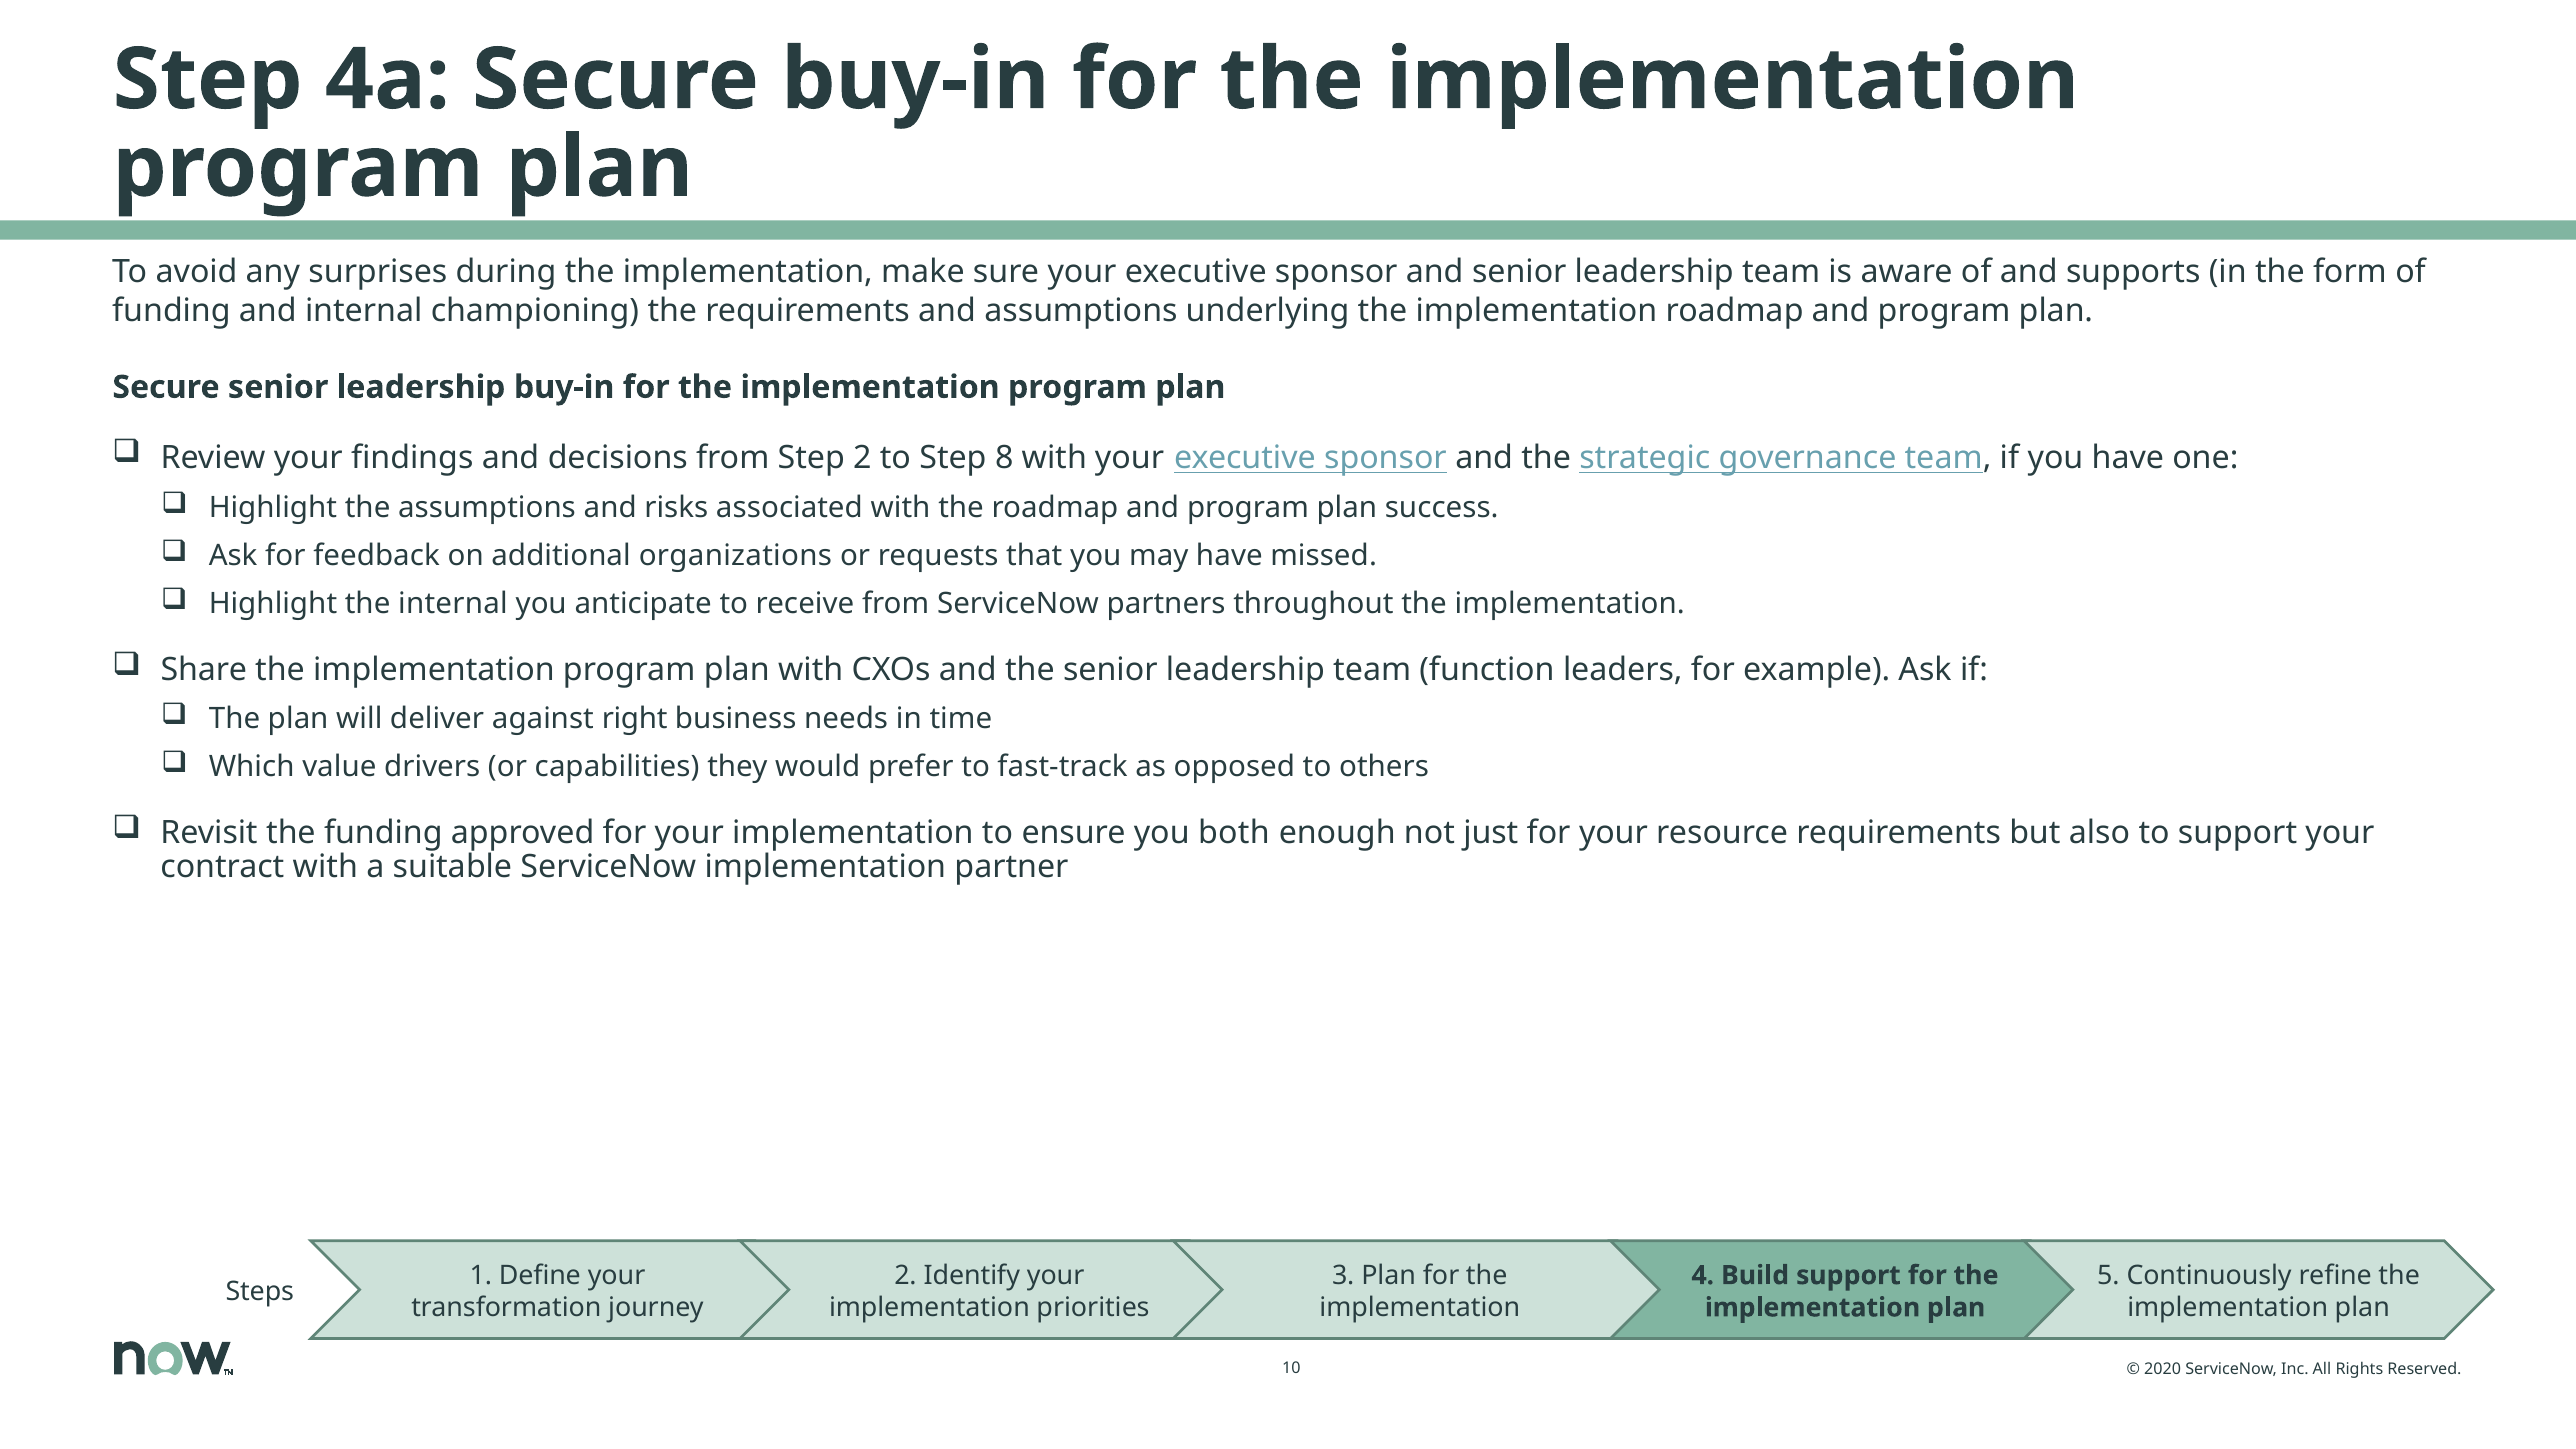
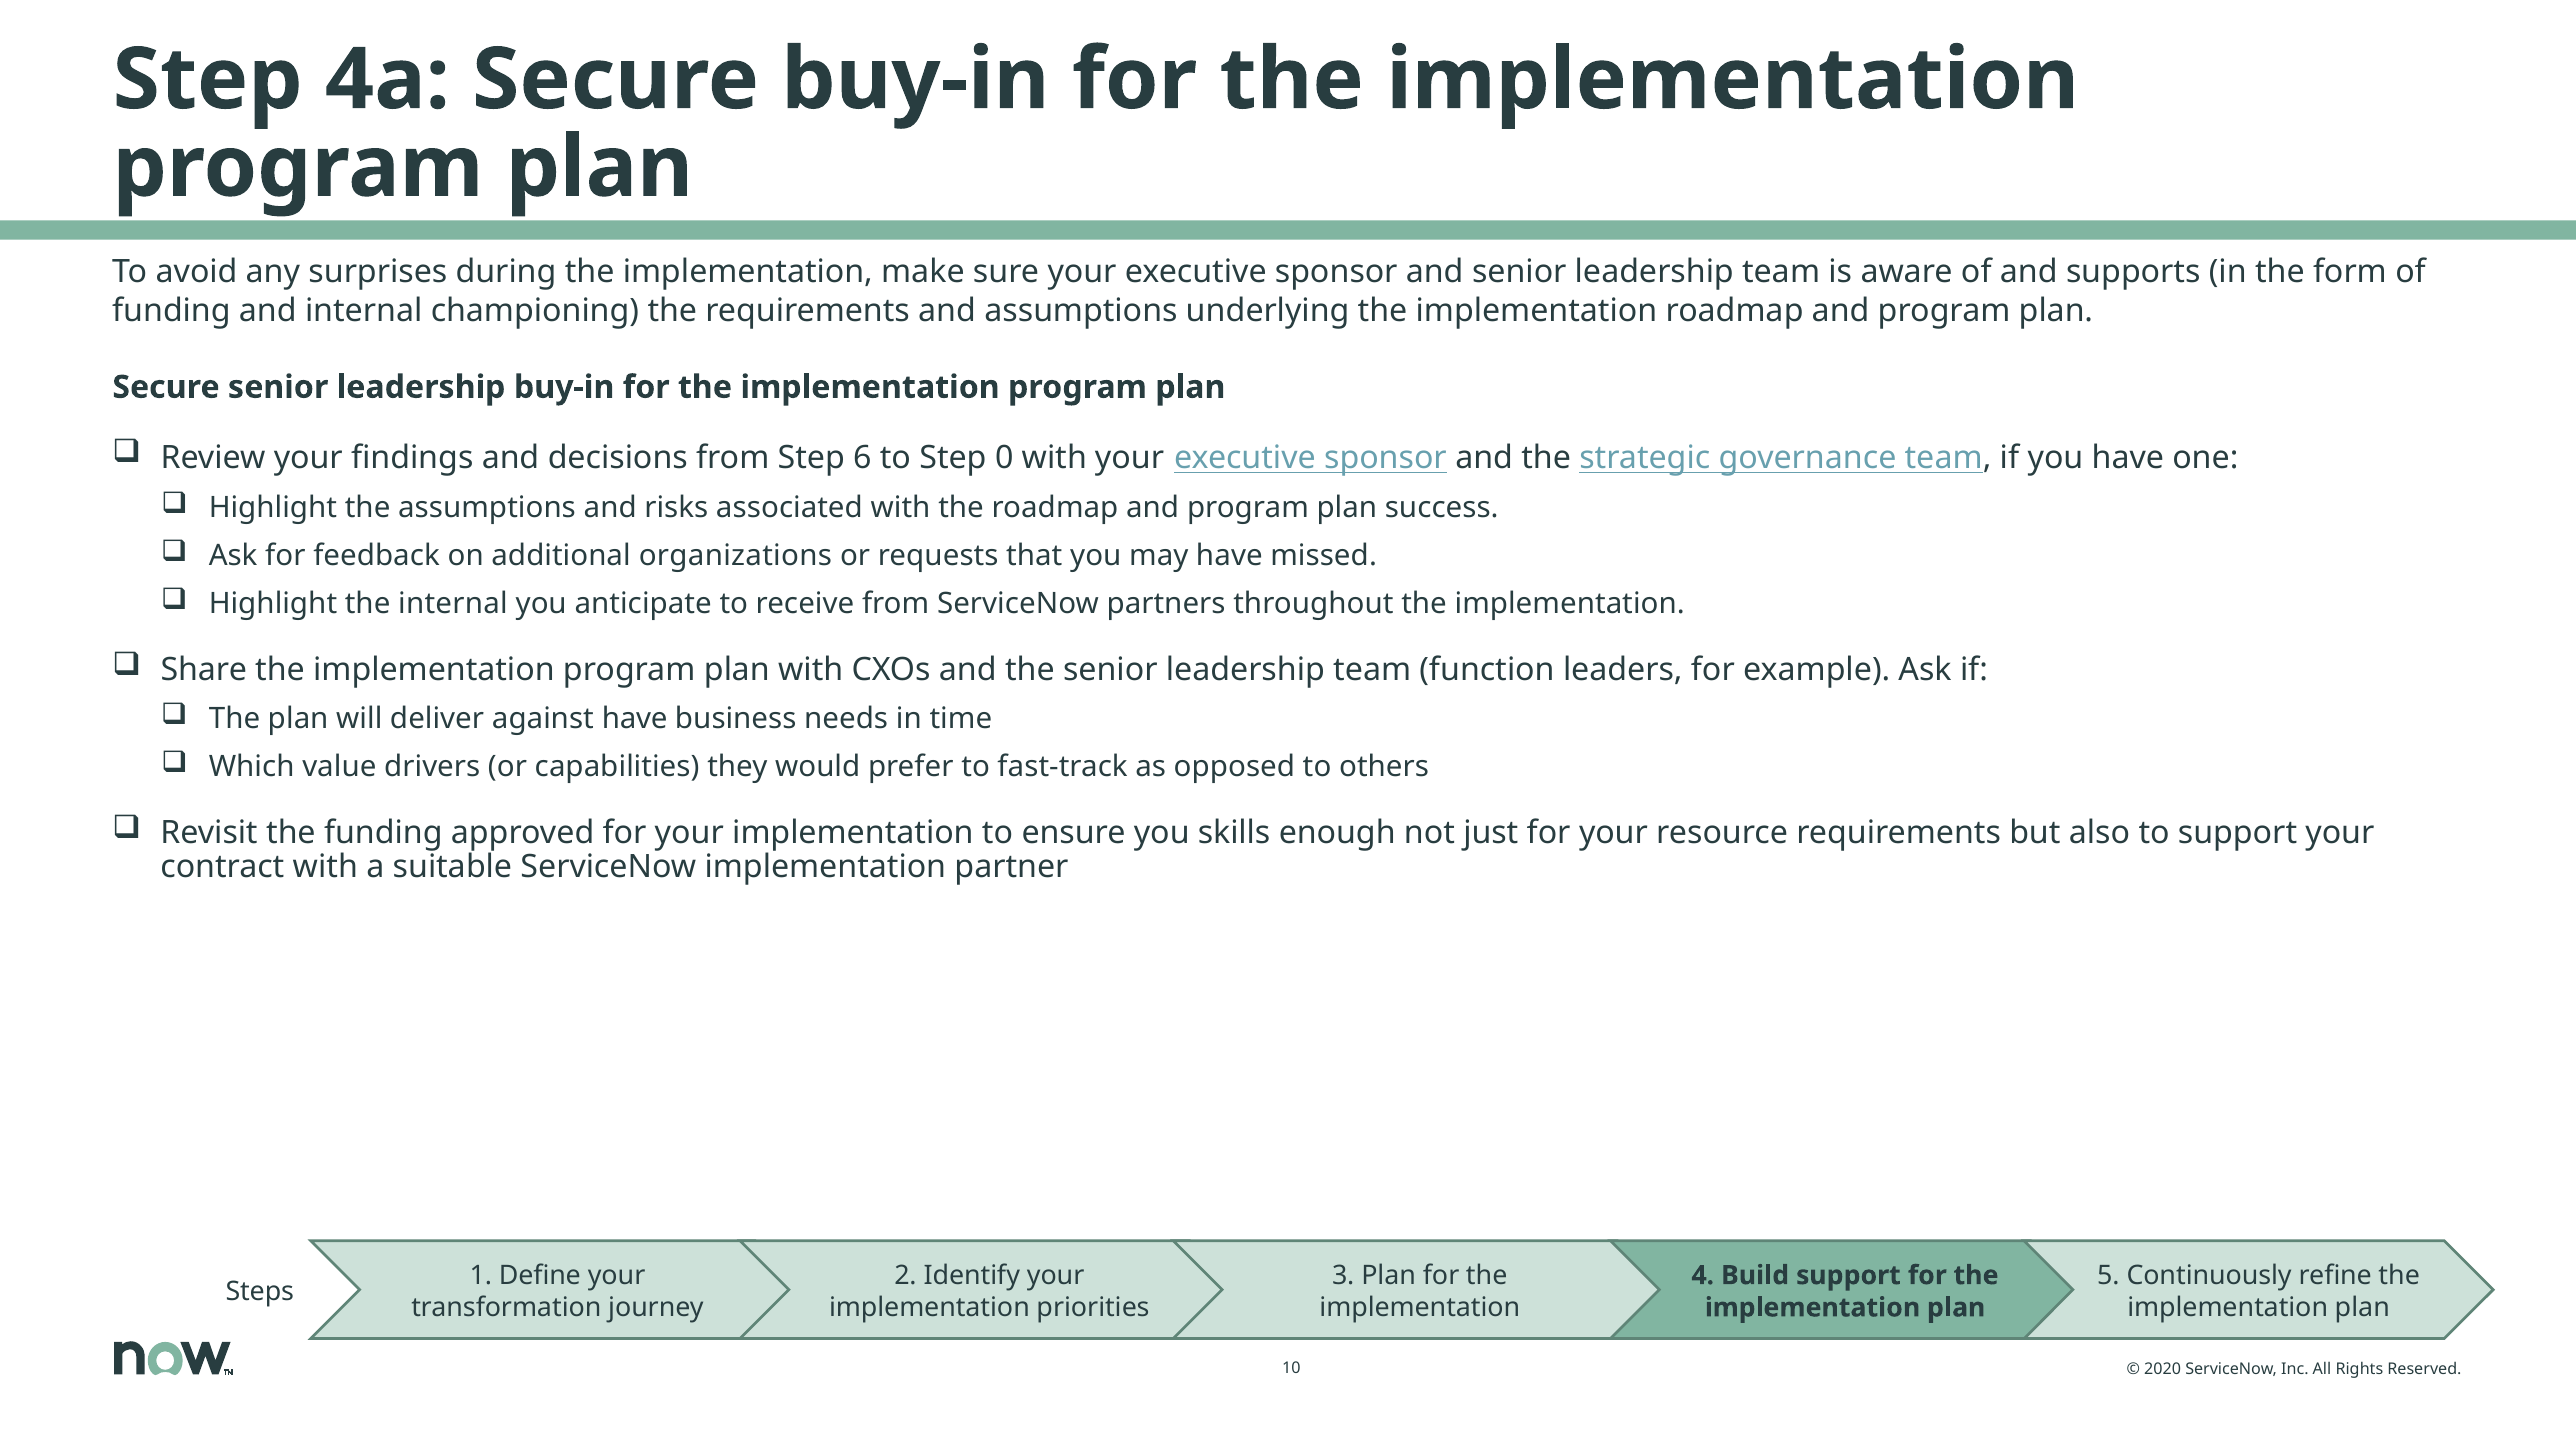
Step 2: 2 -> 6
8: 8 -> 0
against right: right -> have
both: both -> skills
